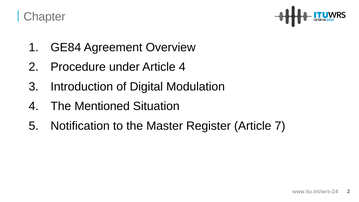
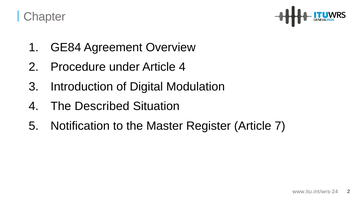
Mentioned: Mentioned -> Described
